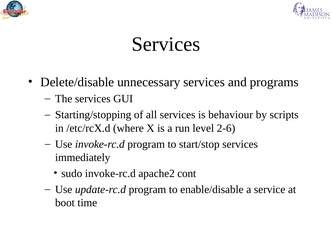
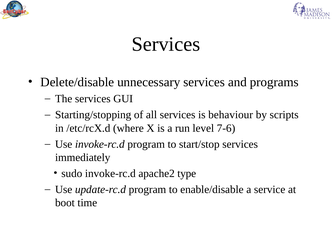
2-6: 2-6 -> 7-6
cont: cont -> type
